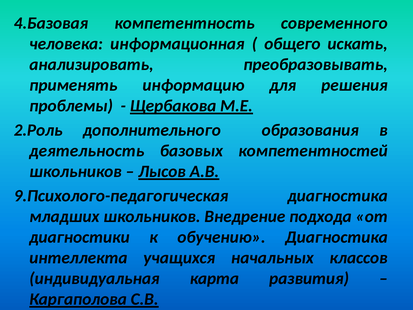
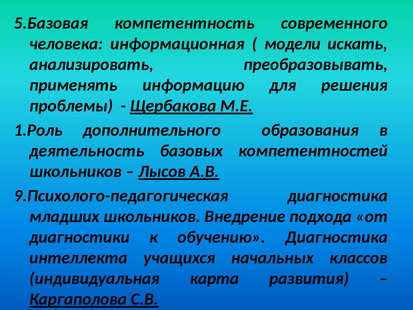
4.Базовая: 4.Базовая -> 5.Базовая
общего: общего -> модели
2.Роль: 2.Роль -> 1.Роль
